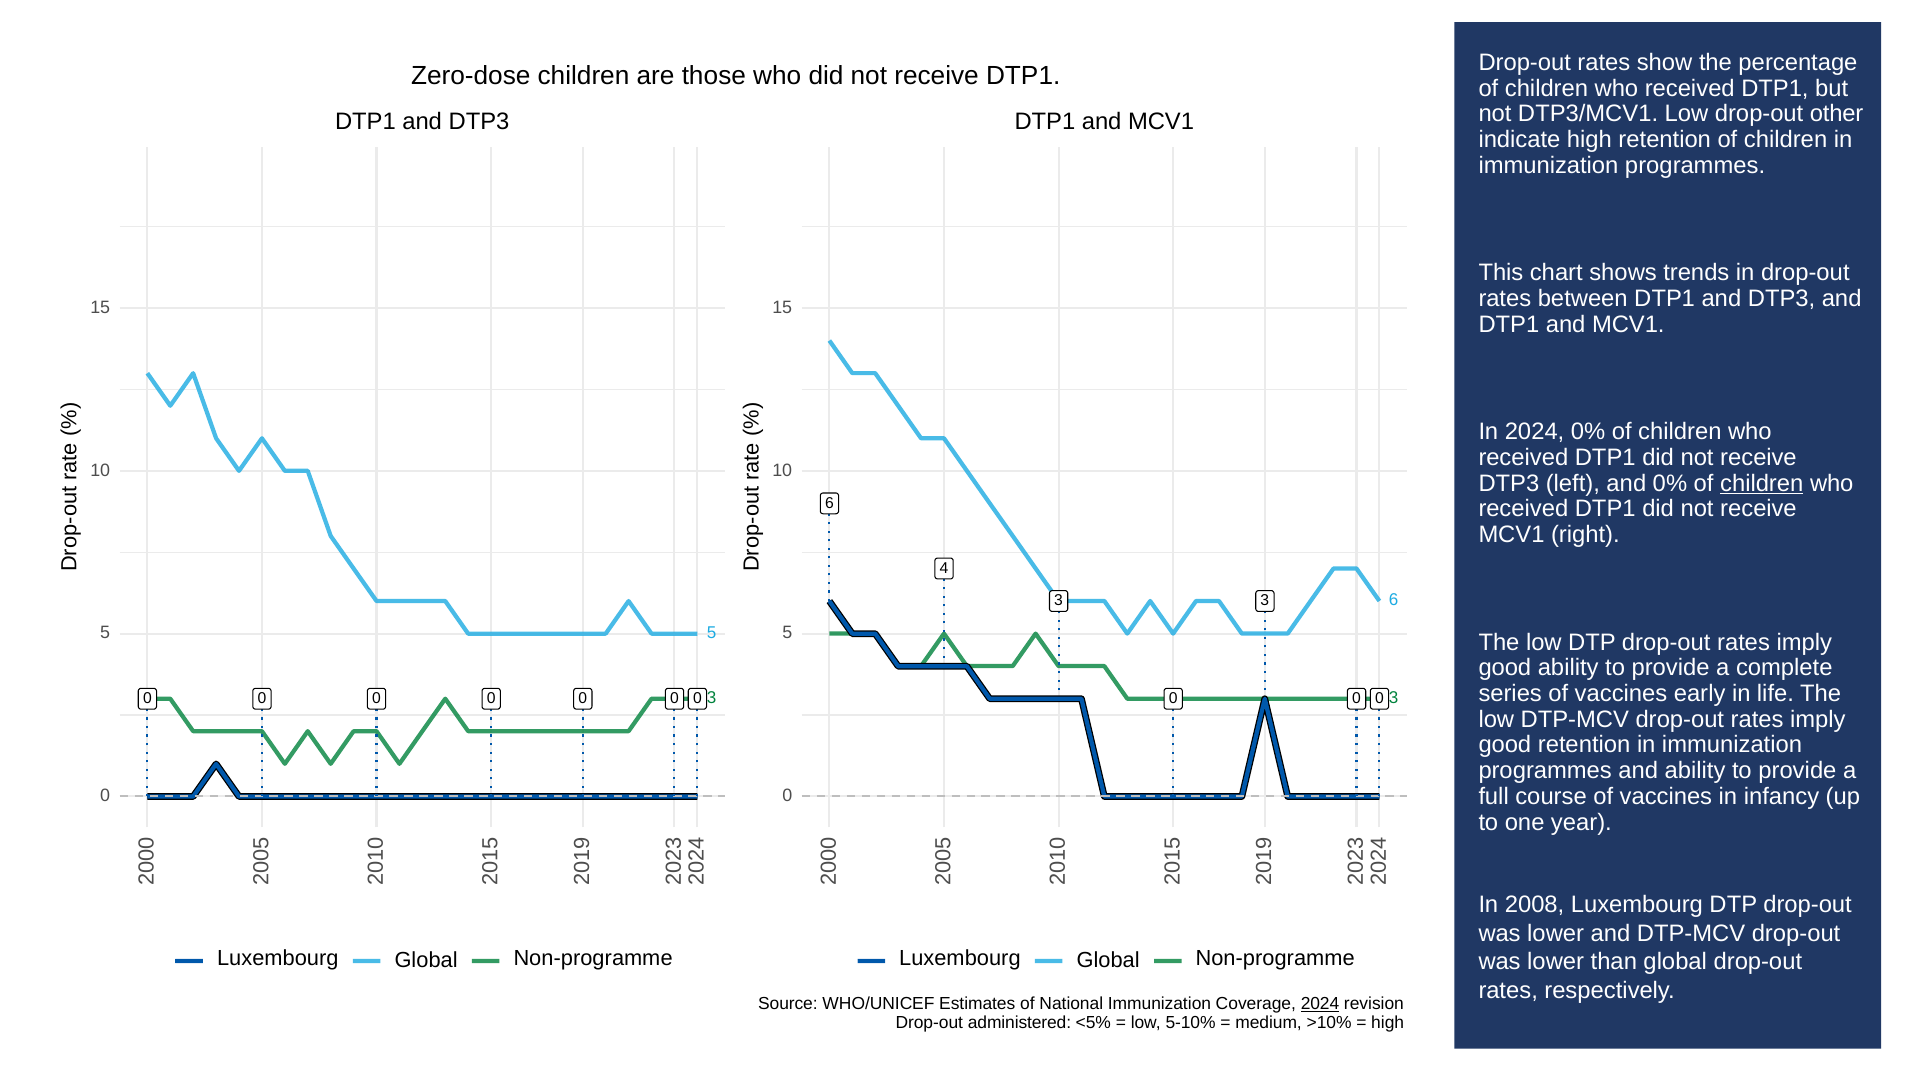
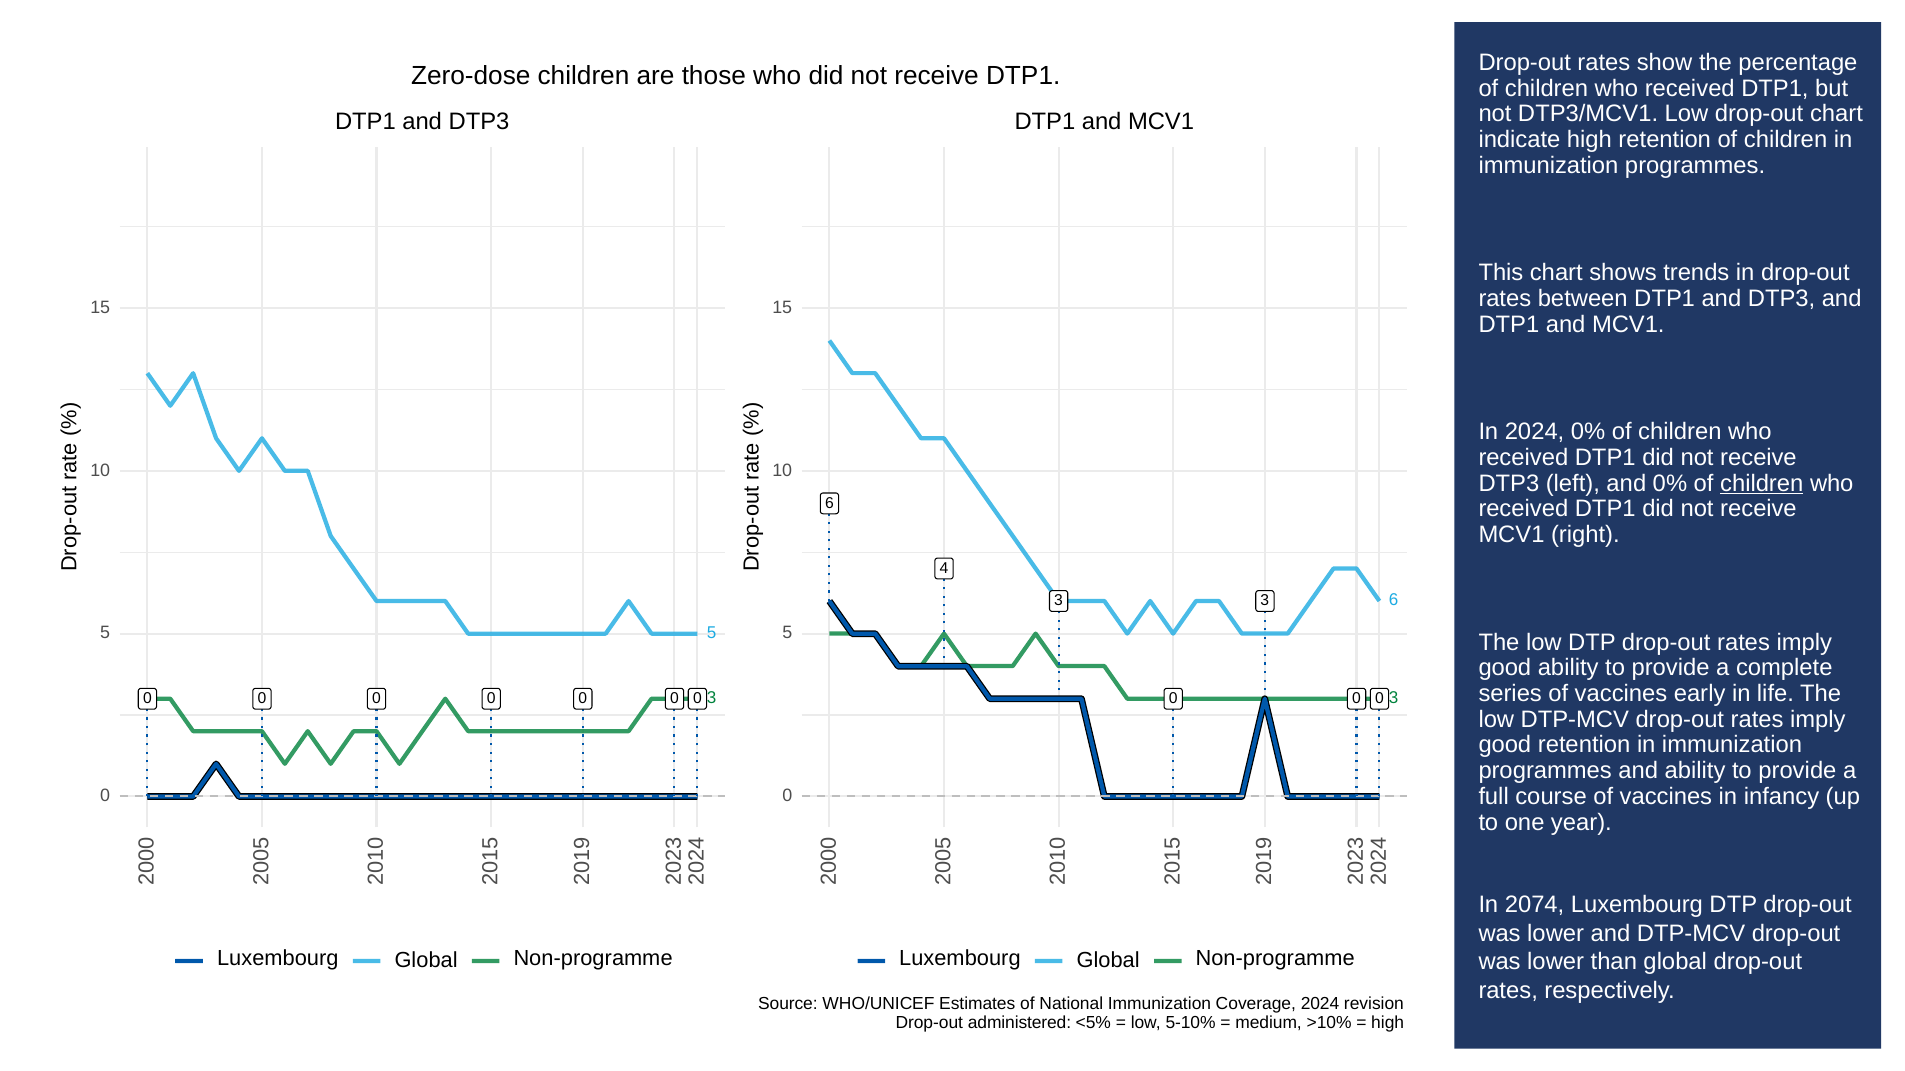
drop-out other: other -> chart
2008: 2008 -> 2074
2024 at (1320, 1004) underline: present -> none
